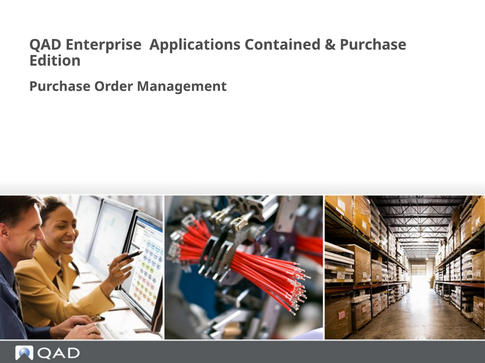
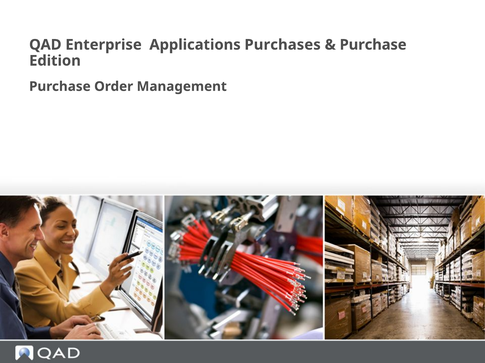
Contained: Contained -> Purchases
